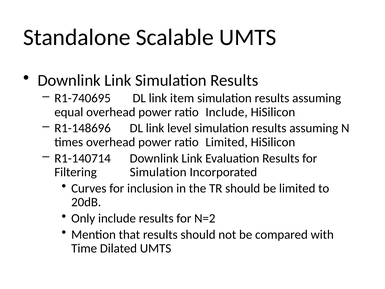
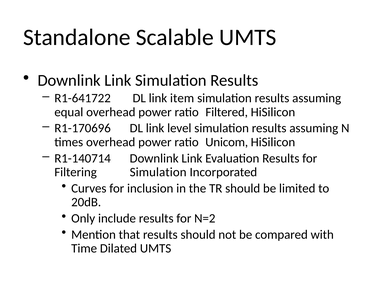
R1-740695: R1-740695 -> R1-641722
ratio Include: Include -> Filtered
R1-148696: R1-148696 -> R1-170696
ratio Limited: Limited -> Unicom
